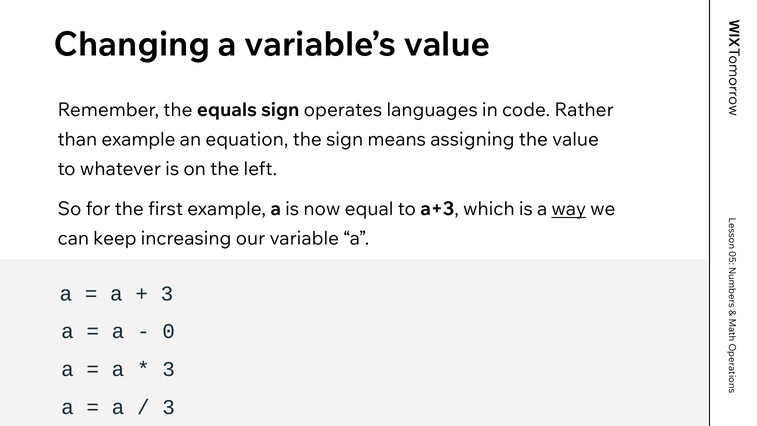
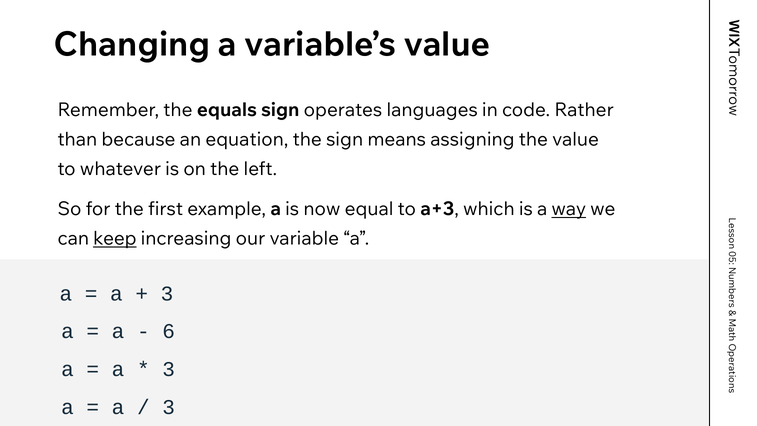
than example: example -> because
keep underline: none -> present
0 at (169, 331): 0 -> 6
